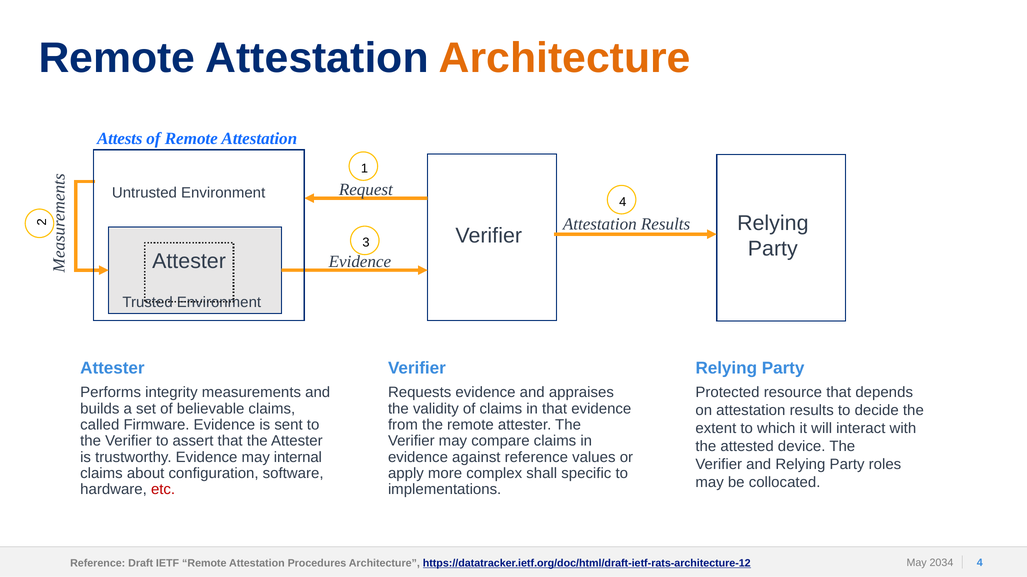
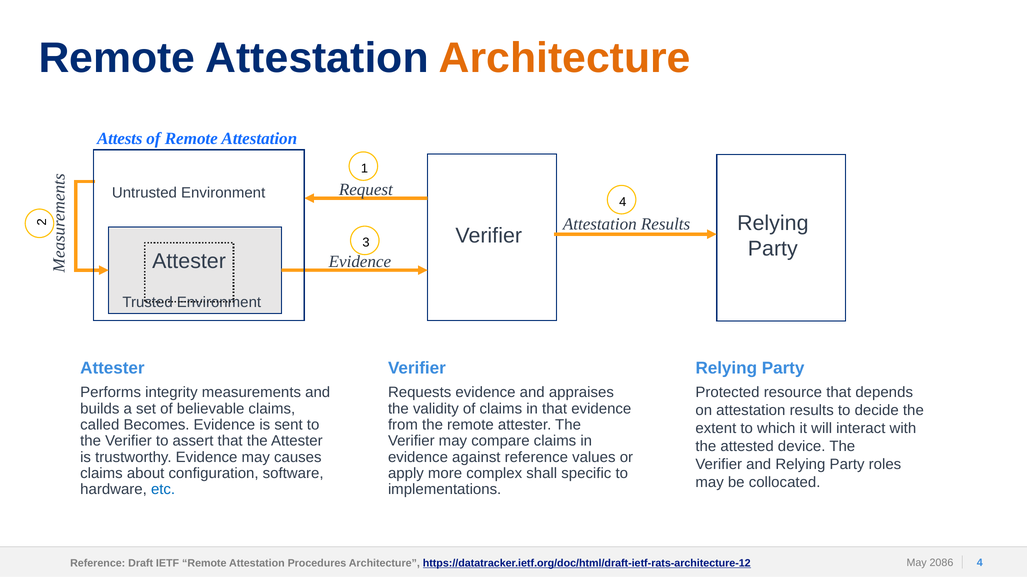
Firmware: Firmware -> Becomes
internal: internal -> causes
etc colour: red -> blue
2034: 2034 -> 2086
